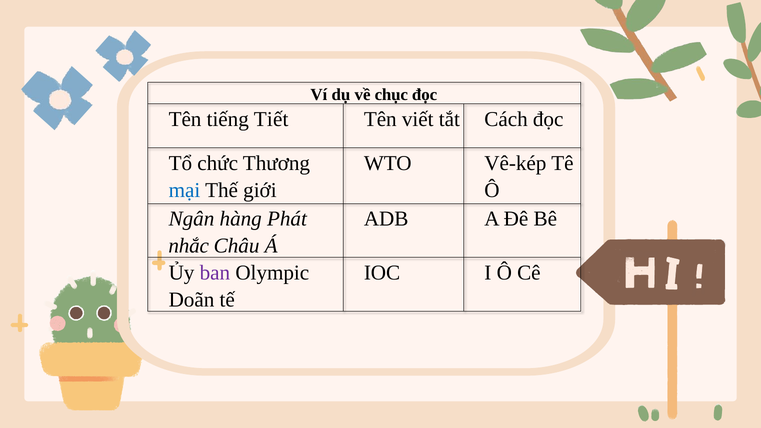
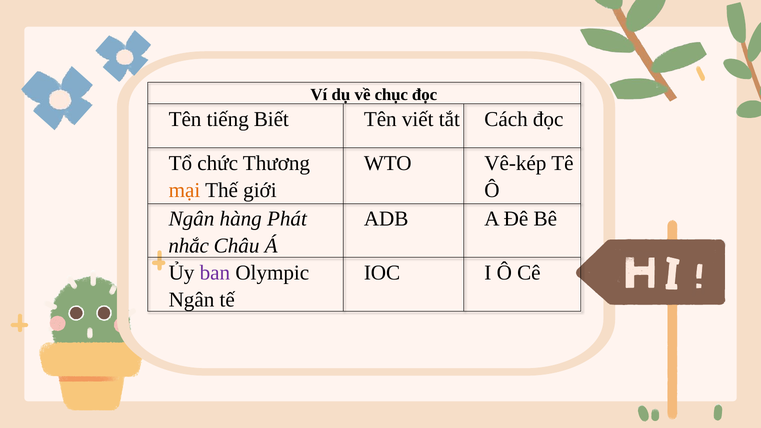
Tiết: Tiết -> Biết
mại colour: blue -> orange
Doãn at (191, 300): Doãn -> Ngân
